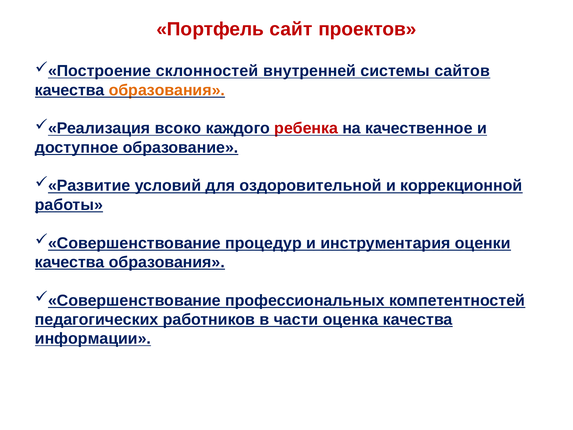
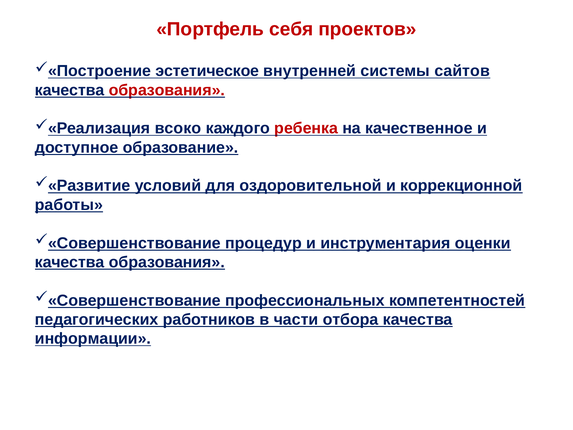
сайт: сайт -> себя
склонностей: склонностей -> эстетическое
образования at (167, 90) colour: orange -> red
оценка: оценка -> отбора
